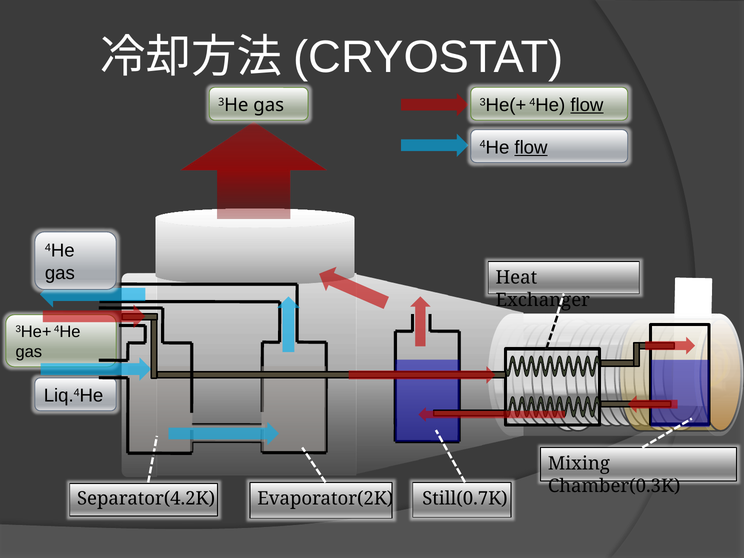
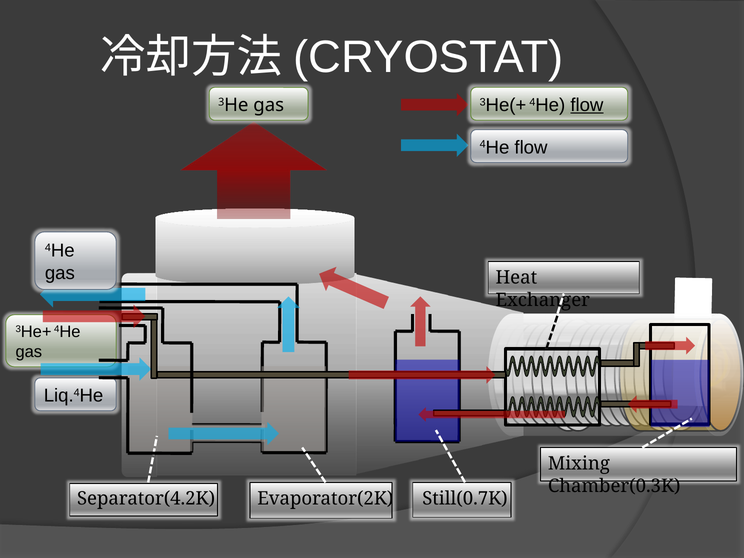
flow at (531, 147) underline: present -> none
